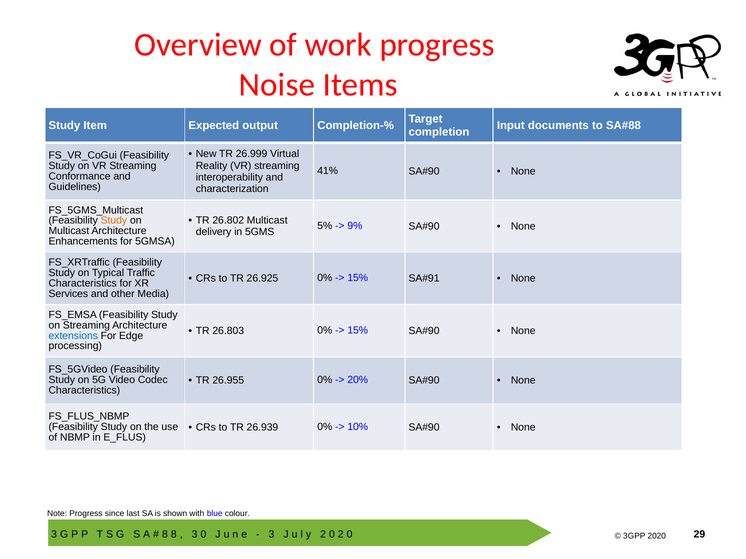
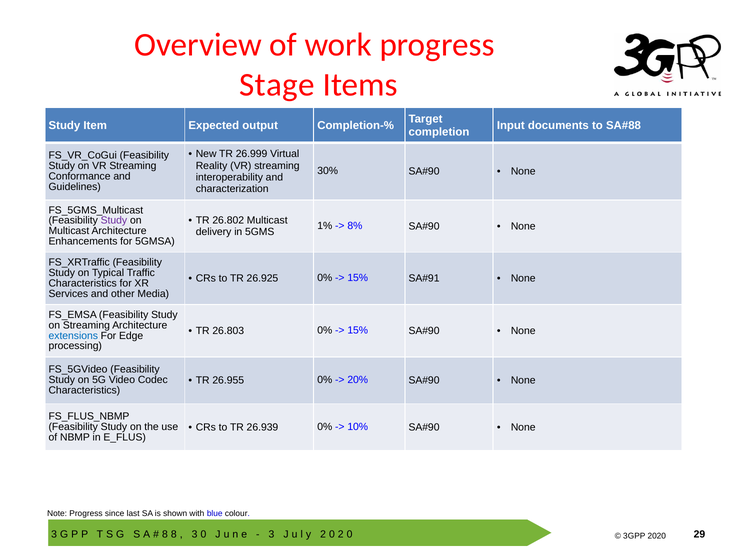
Noise: Noise -> Stage
41%: 41% -> 30%
Study at (114, 221) colour: orange -> purple
5%: 5% -> 1%
9%: 9% -> 8%
